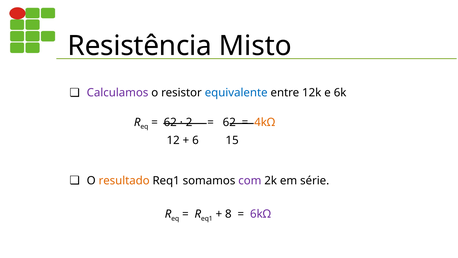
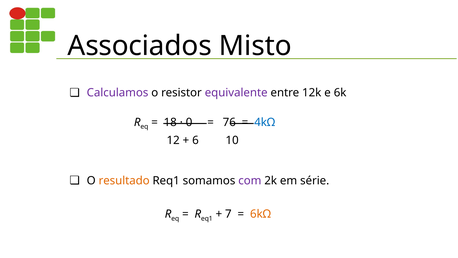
Resistência: Resistência -> Associados
equivalente colour: blue -> purple
62 at (170, 122): 62 -> 18
2: 2 -> 0
62 at (229, 122): 62 -> 76
4kΩ colour: orange -> blue
15: 15 -> 10
8: 8 -> 7
6kΩ colour: purple -> orange
